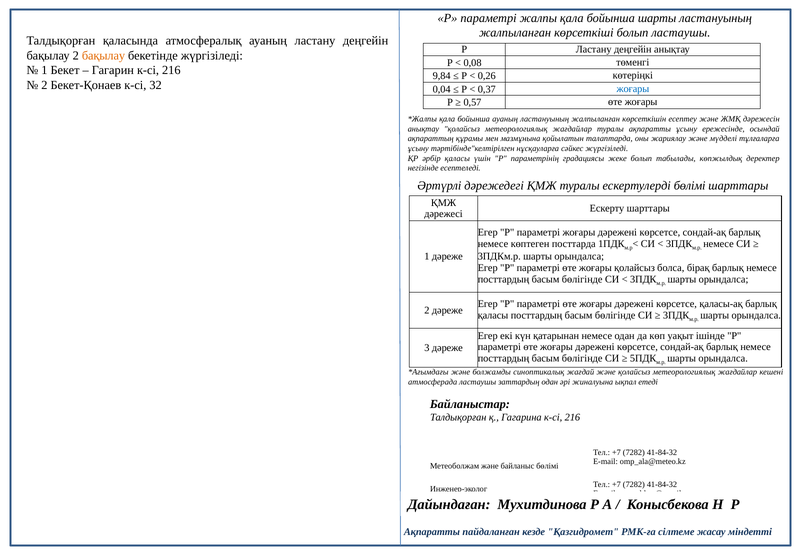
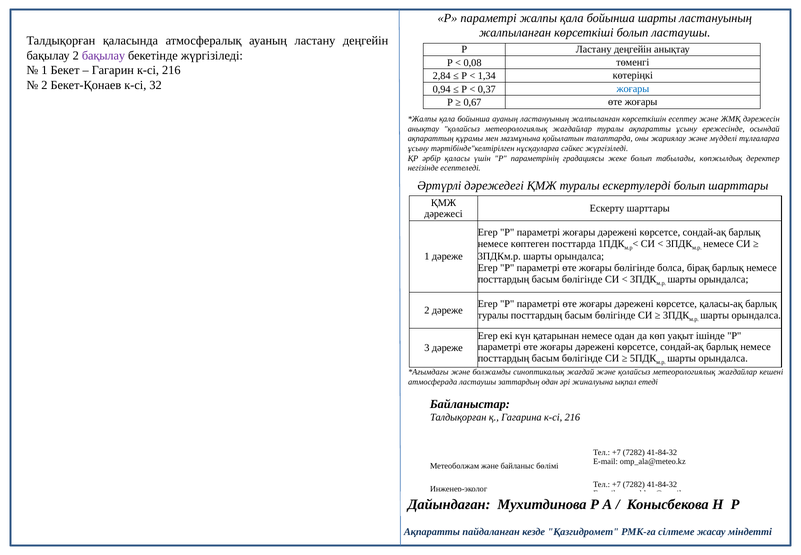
бақылау at (103, 56) colour: orange -> purple
9,84: 9,84 -> 2,84
0,26: 0,26 -> 1,34
0,04: 0,04 -> 0,94
0,57: 0,57 -> 0,67
ескертулерді бөлімі: бөлімі -> болып
жоғары қолайсыз: қолайсыз -> бөлігінде
қаласы at (493, 315): қаласы -> туралы
